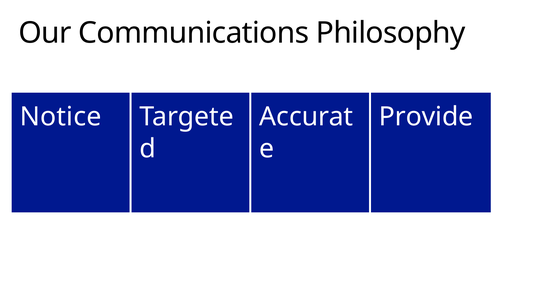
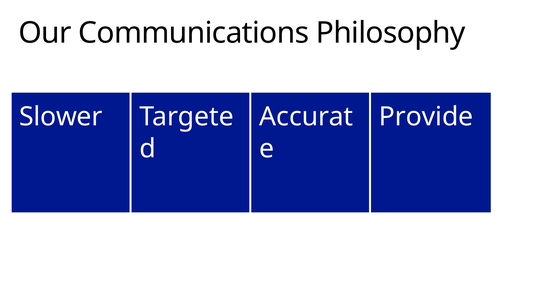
Notice: Notice -> Slower
